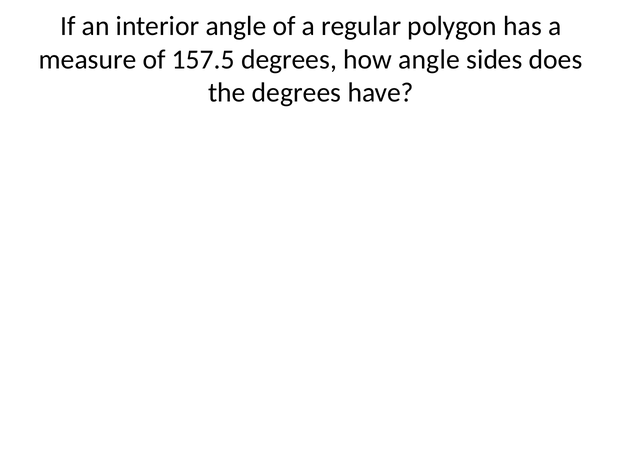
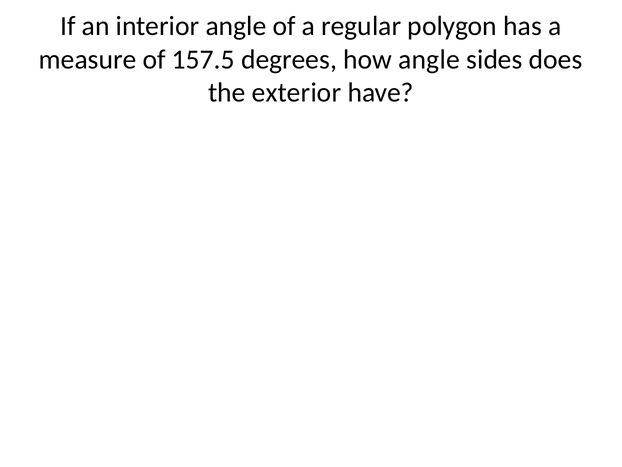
the degrees: degrees -> exterior
